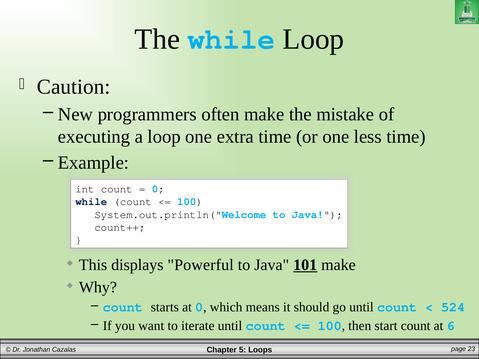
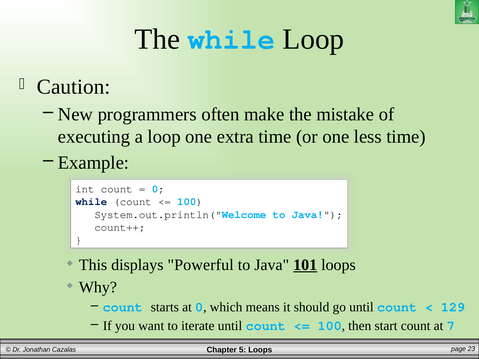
101 make: make -> loops
524: 524 -> 129
6: 6 -> 7
